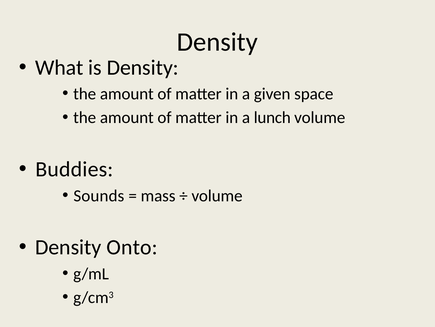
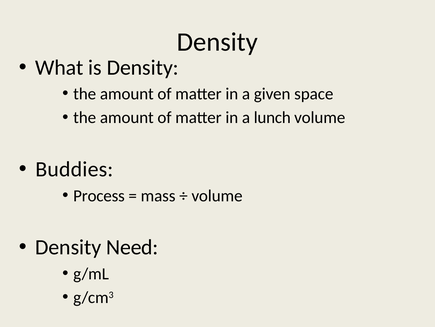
Sounds: Sounds -> Process
Onto: Onto -> Need
